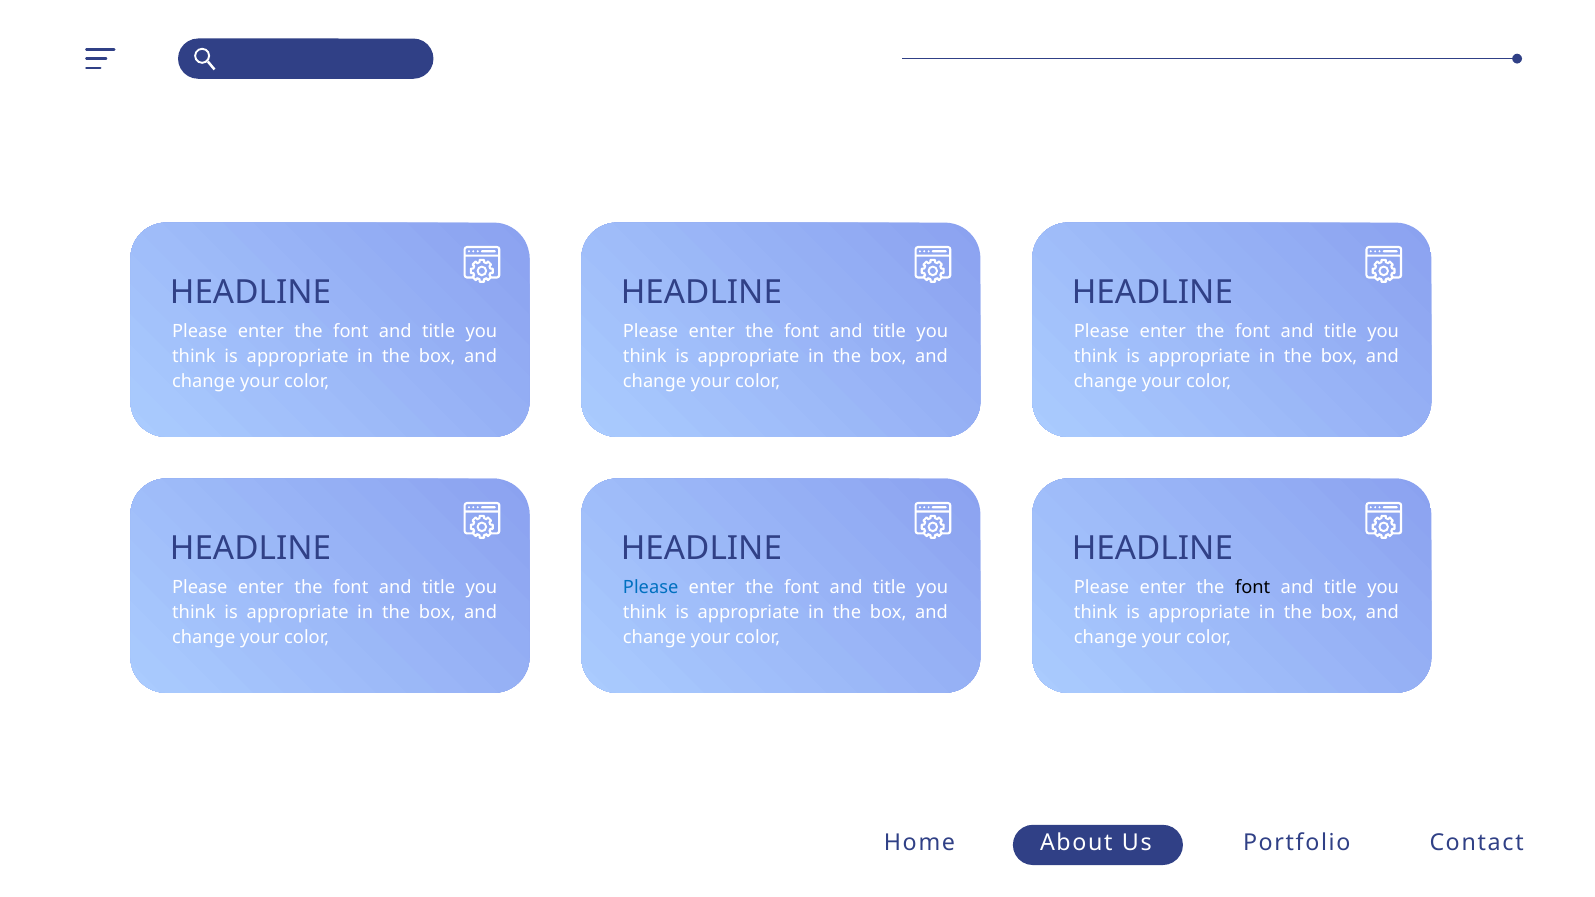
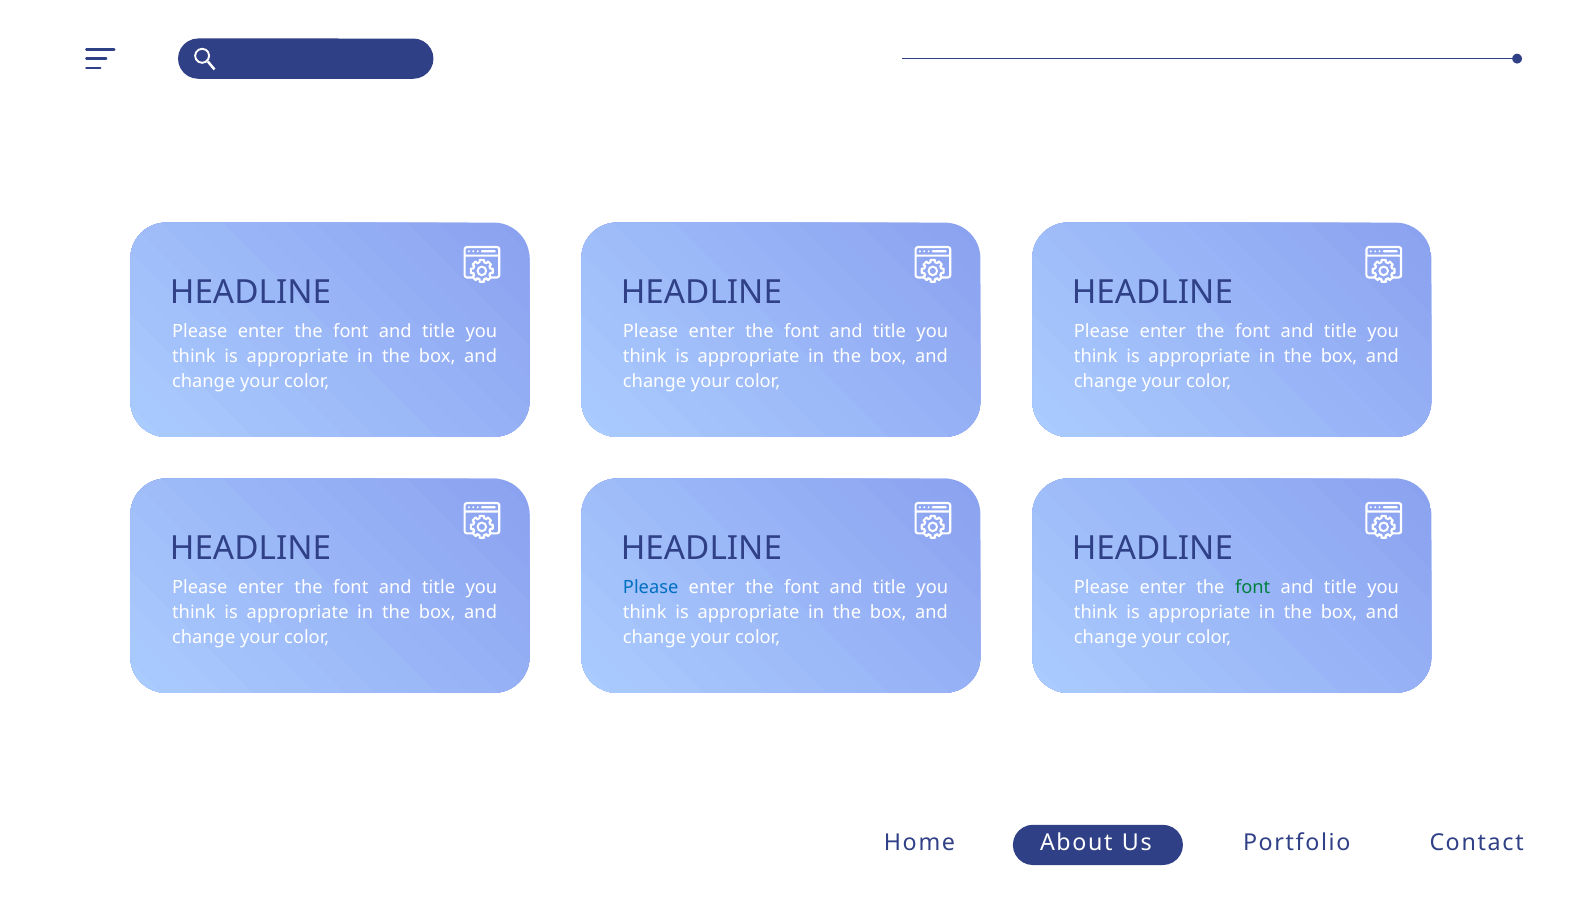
font at (1253, 588) colour: black -> green
